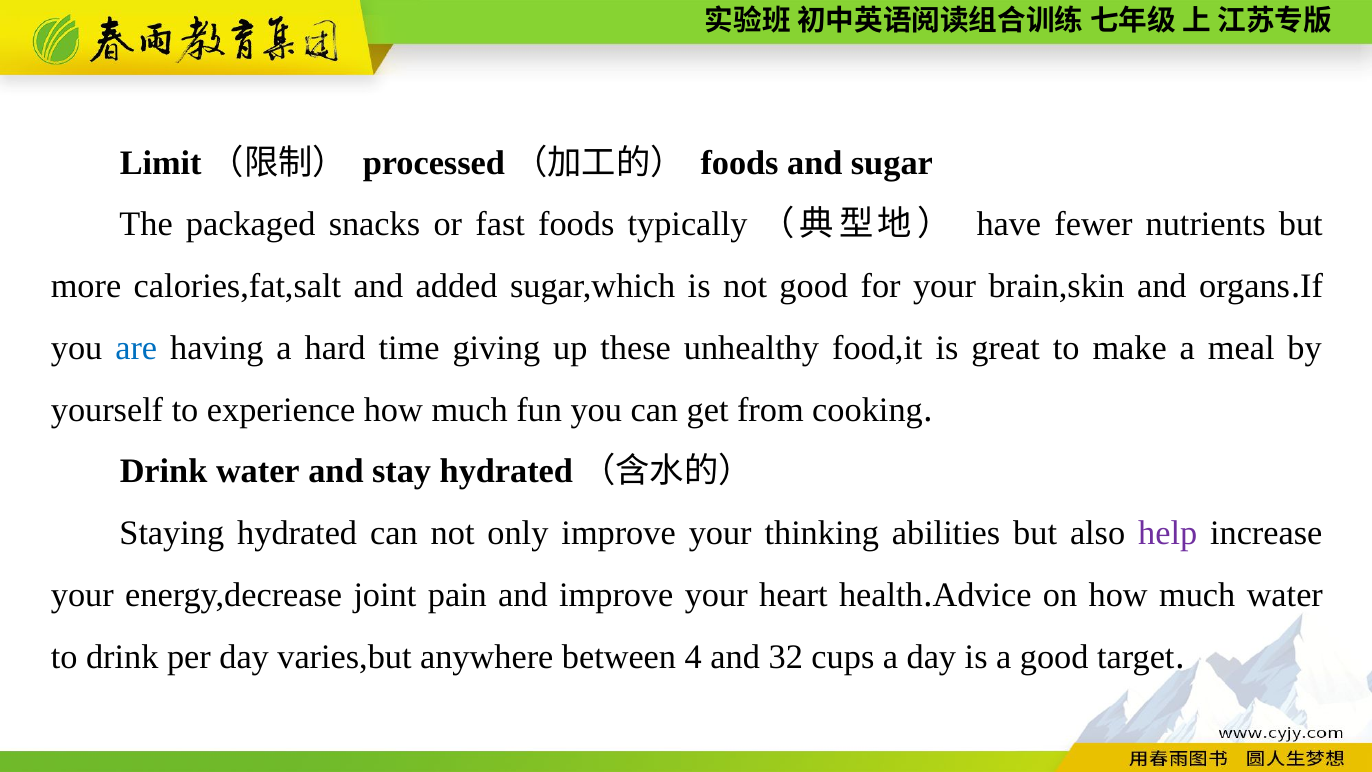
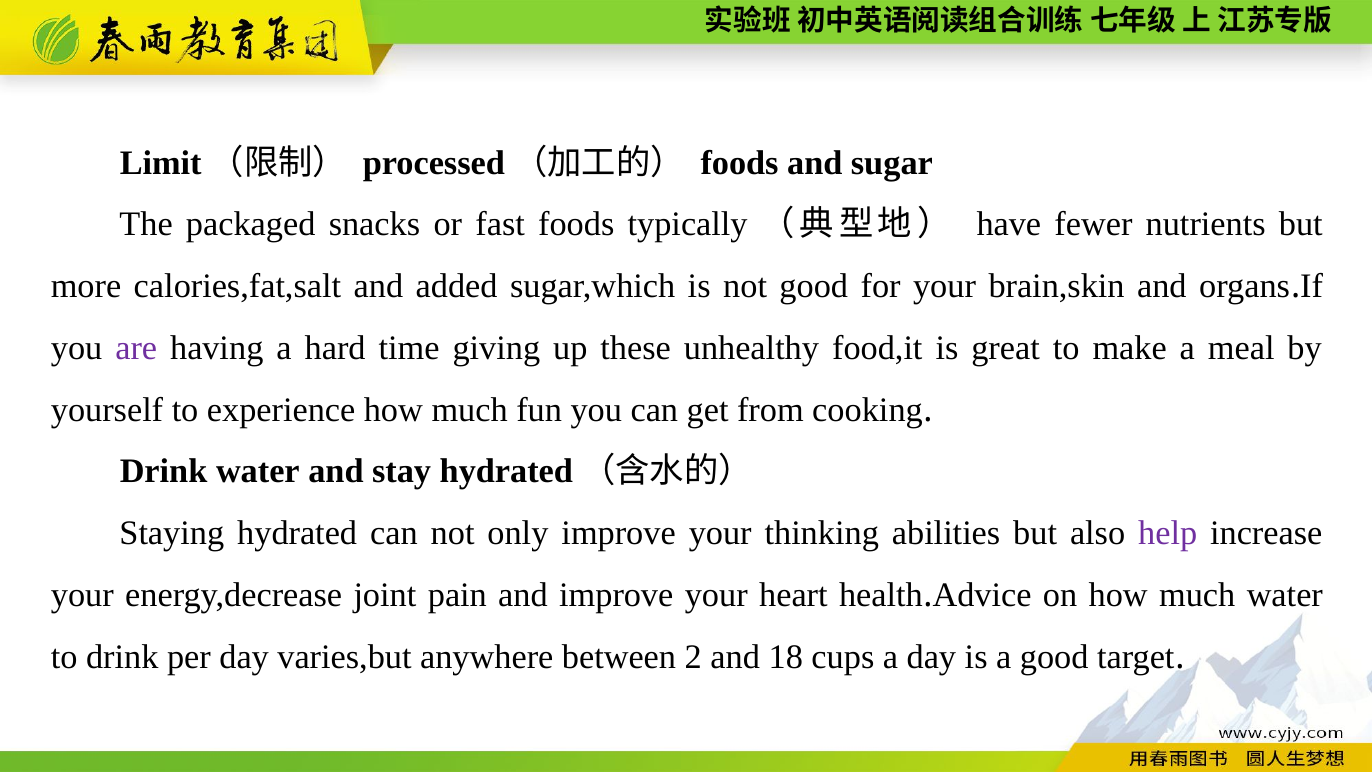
are colour: blue -> purple
4: 4 -> 2
32: 32 -> 18
